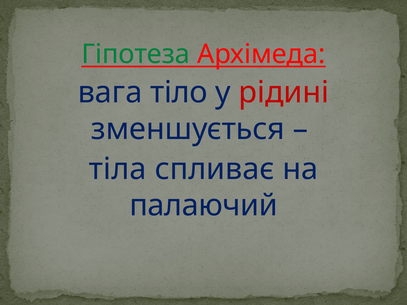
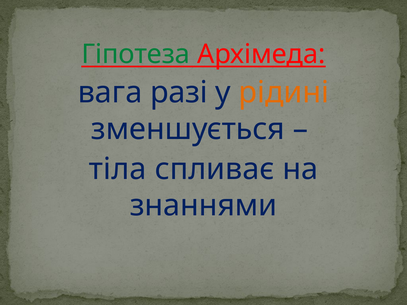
тіло: тіло -> разі
рідині colour: red -> orange
палаючий: палаючий -> знаннями
